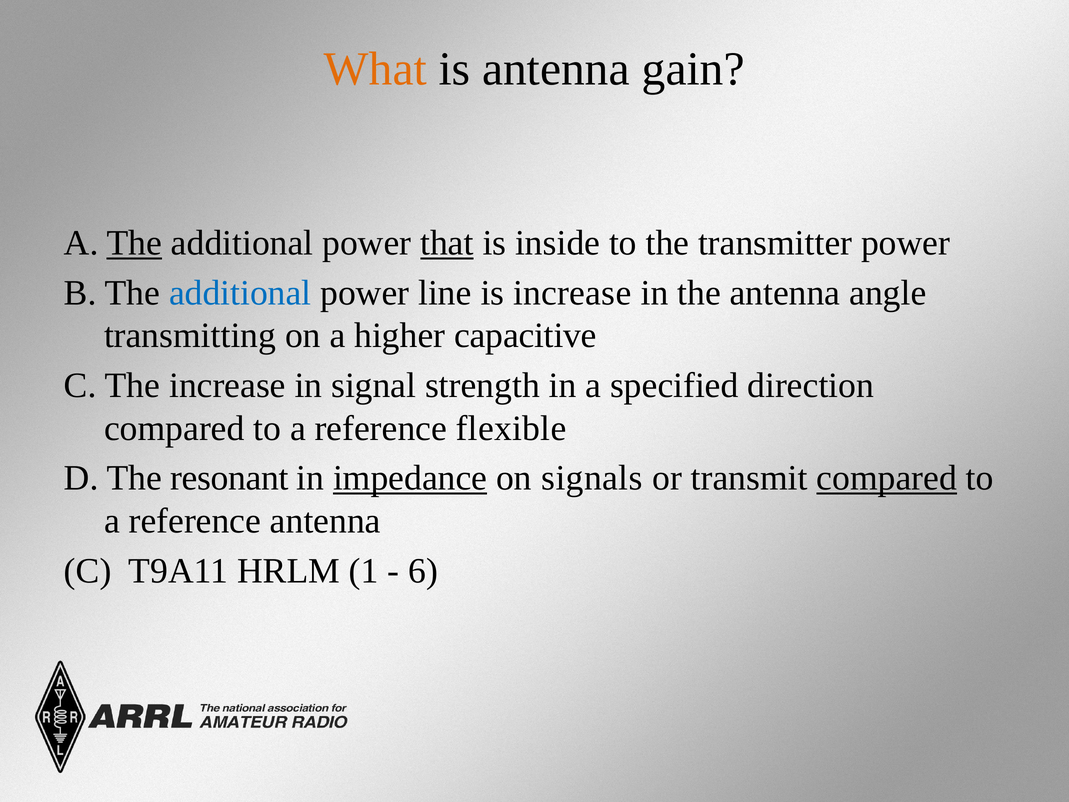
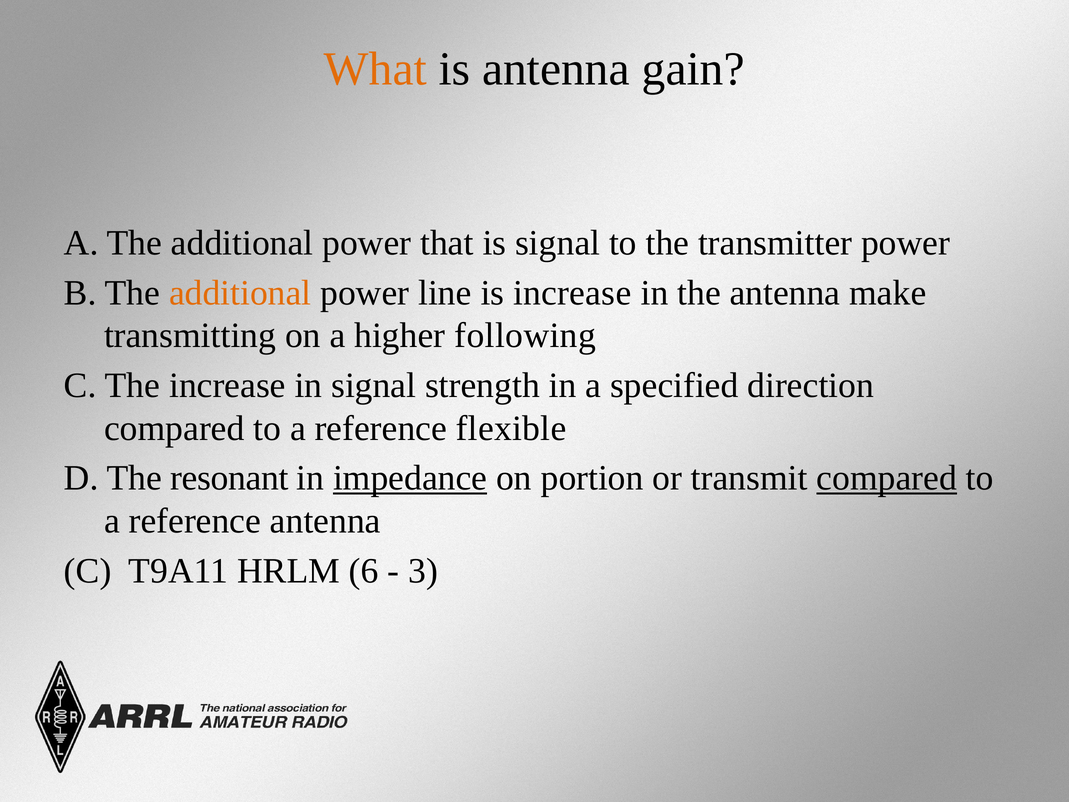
The at (134, 243) underline: present -> none
that underline: present -> none
is inside: inside -> signal
additional at (240, 293) colour: blue -> orange
angle: angle -> make
capacitive: capacitive -> following
signals: signals -> portion
1: 1 -> 6
6: 6 -> 3
